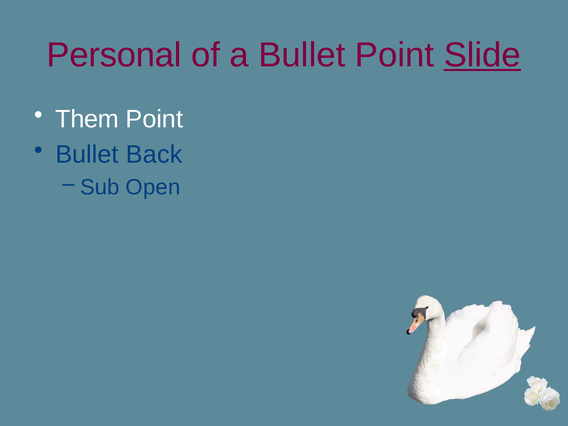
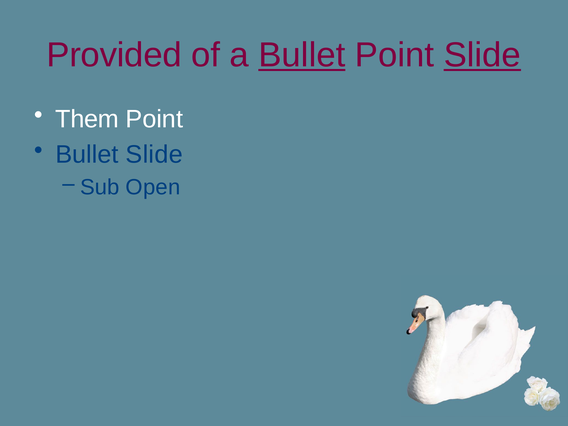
Personal: Personal -> Provided
Bullet at (302, 55) underline: none -> present
Bullet Back: Back -> Slide
